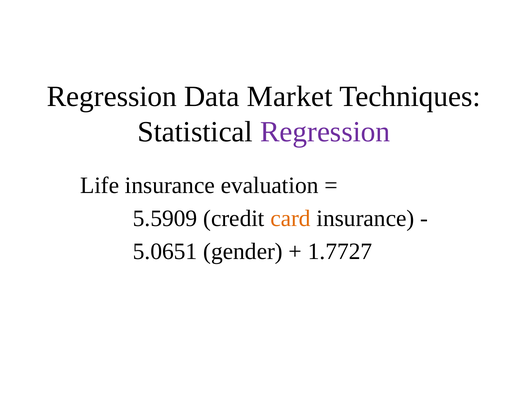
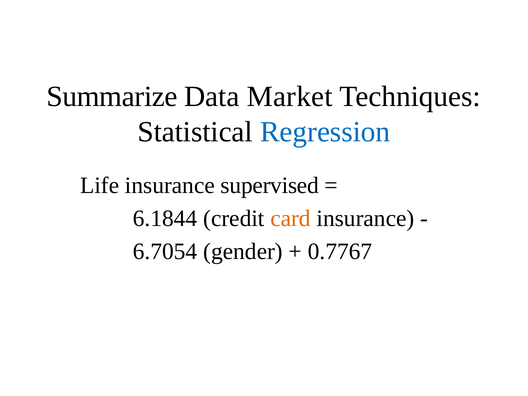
Regression at (112, 97): Regression -> Summarize
Regression at (325, 132) colour: purple -> blue
evaluation: evaluation -> supervised
5.5909: 5.5909 -> 6.1844
5.0651: 5.0651 -> 6.7054
1.7727: 1.7727 -> 0.7767
